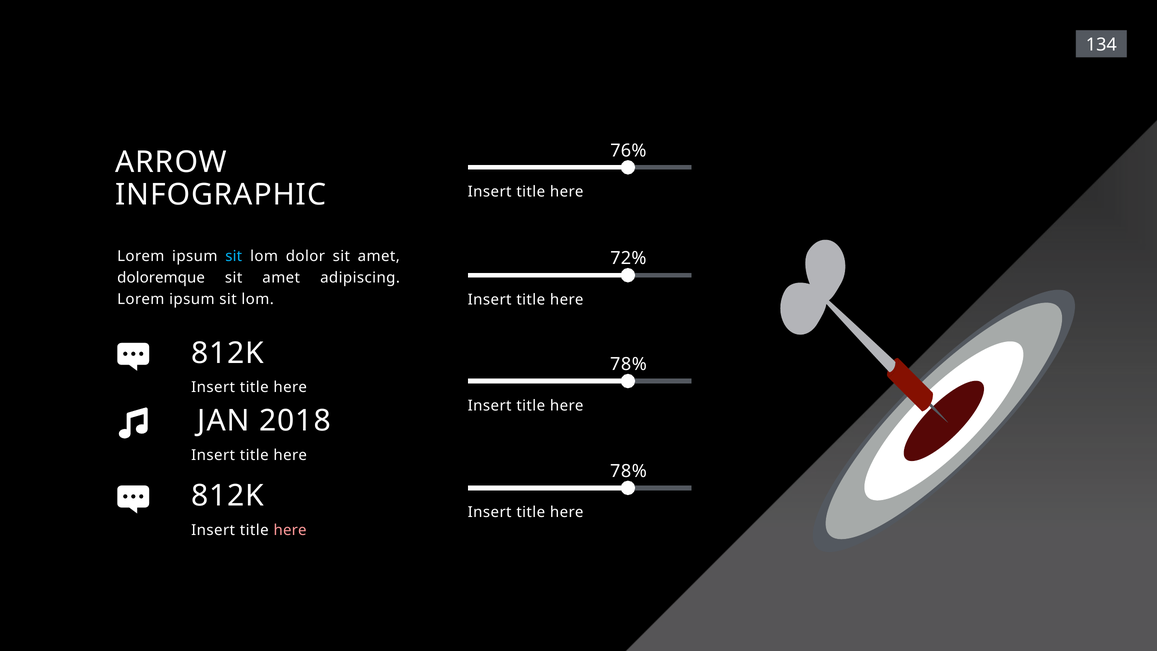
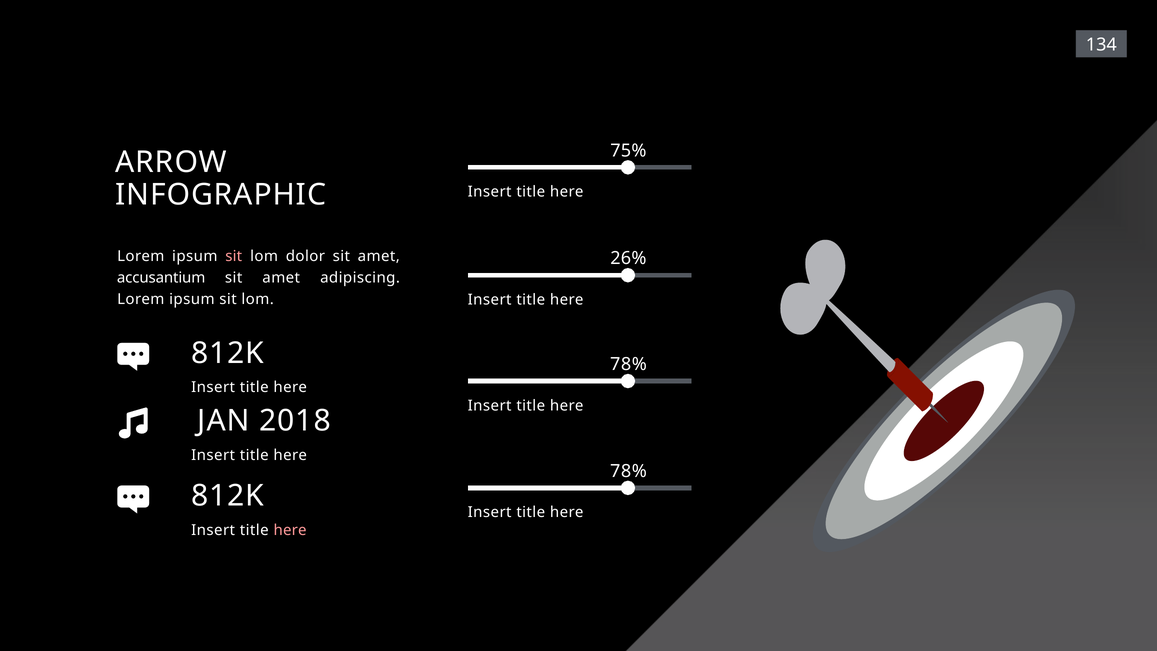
76%: 76% -> 75%
sit at (234, 256) colour: light blue -> pink
72%: 72% -> 26%
doloremque: doloremque -> accusantium
